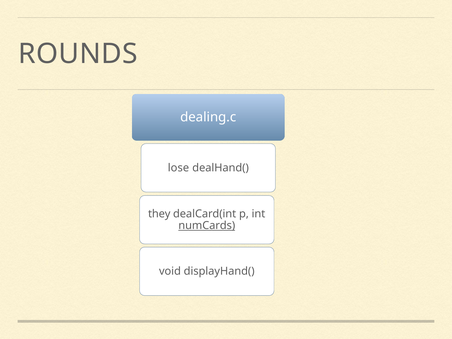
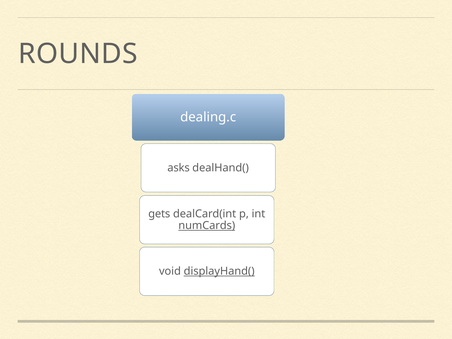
lose: lose -> asks
they: they -> gets
displayHand( underline: none -> present
